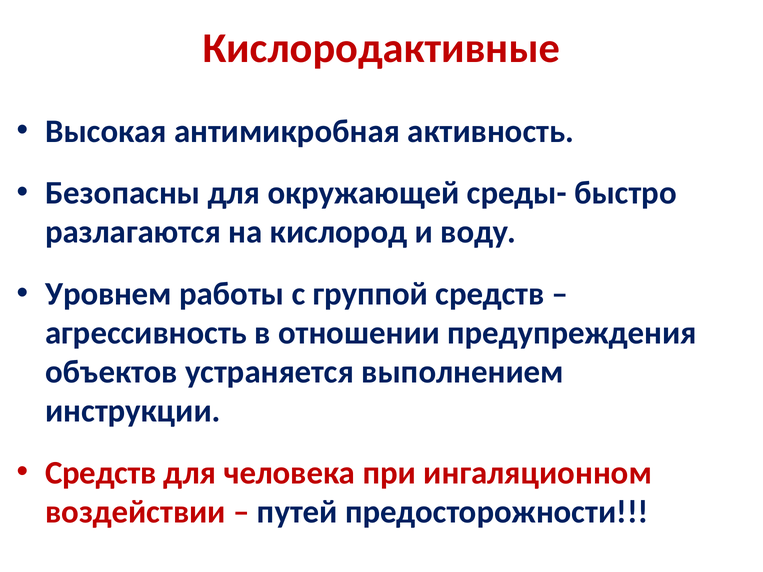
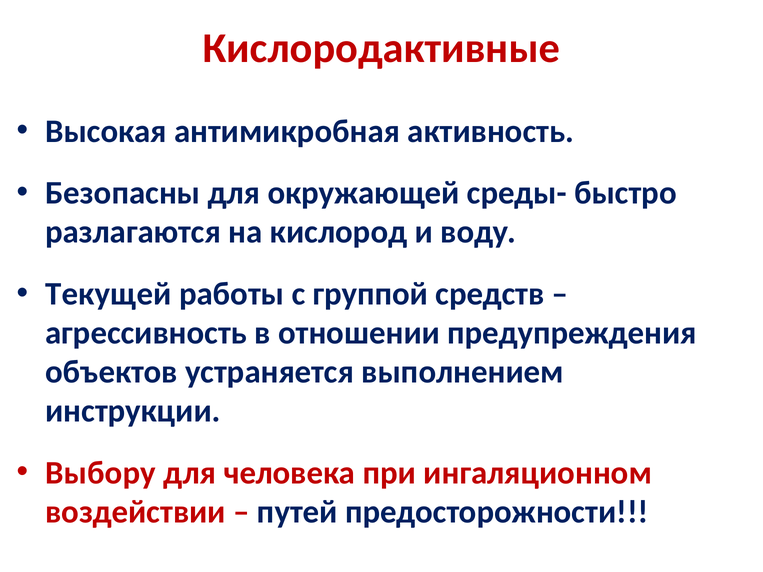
Уровнем: Уровнем -> Текущей
Средств at (101, 473): Средств -> Выбору
